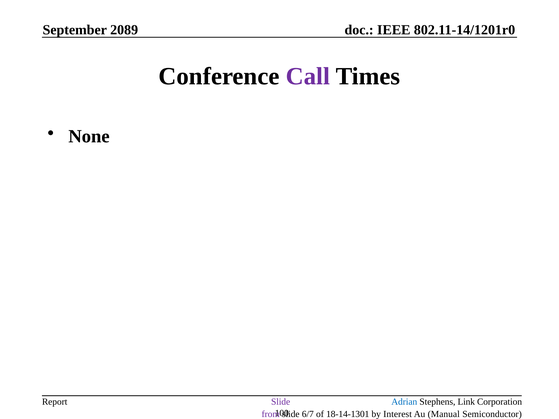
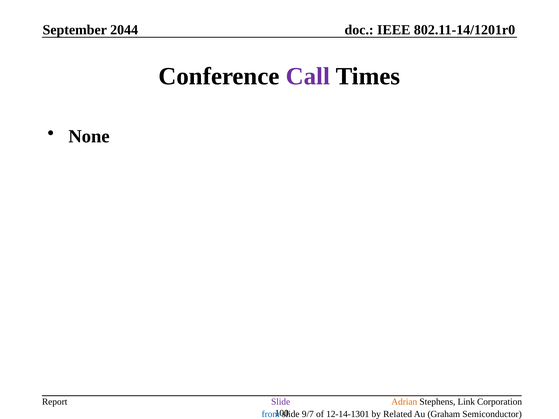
2089: 2089 -> 2044
Adrian colour: blue -> orange
from colour: purple -> blue
6/7: 6/7 -> 9/7
18-14-1301: 18-14-1301 -> 12-14-1301
Interest: Interest -> Related
Manual: Manual -> Graham
